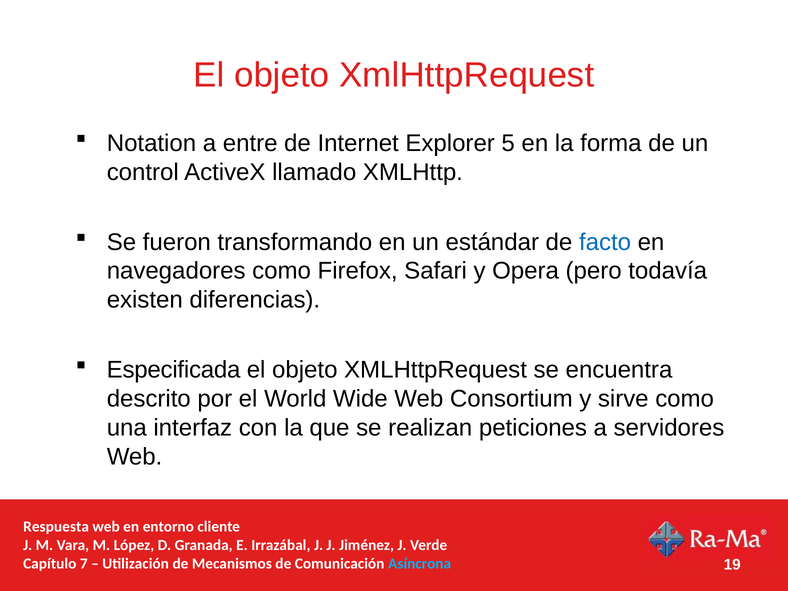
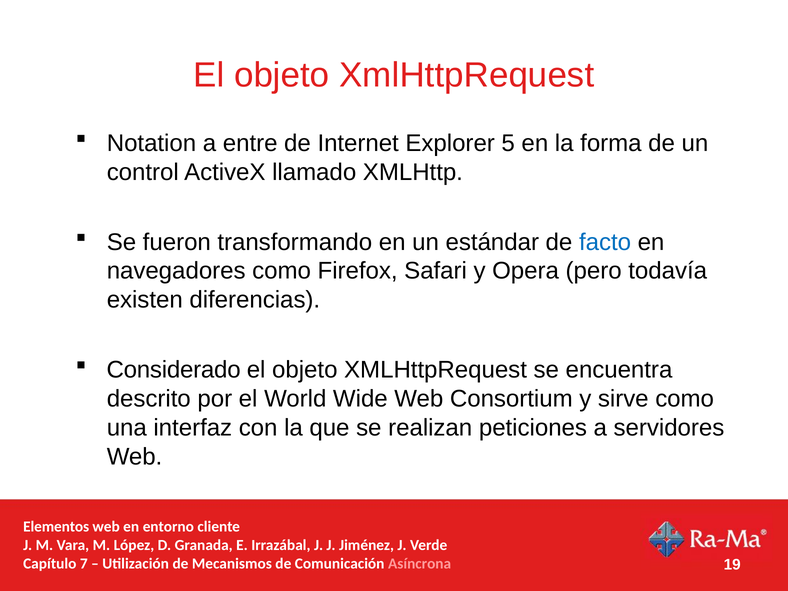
Especificada: Especificada -> Considerado
Respuesta: Respuesta -> Elementos
Asíncrona colour: light blue -> pink
